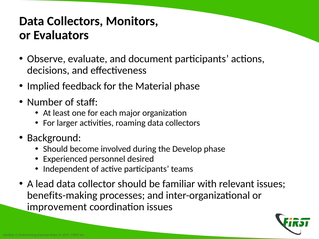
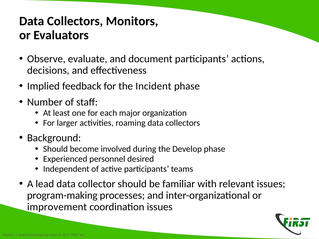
Material: Material -> Incident
benefits-making: benefits-making -> program-making
